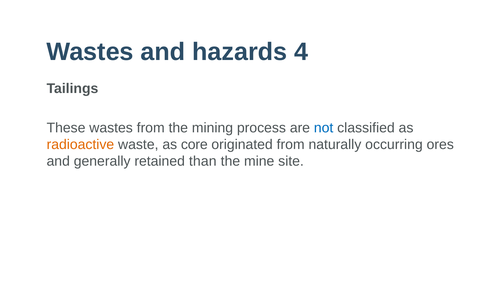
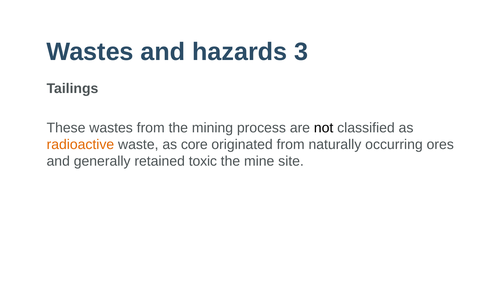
4: 4 -> 3
not colour: blue -> black
than: than -> toxic
